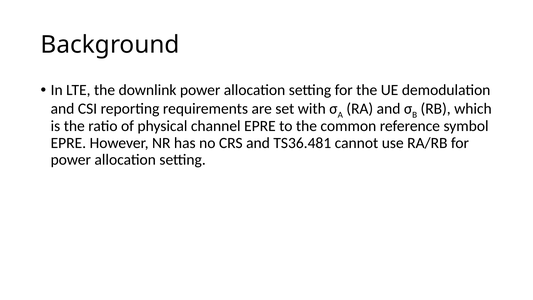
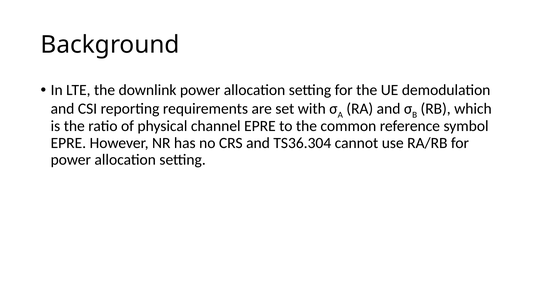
TS36.481: TS36.481 -> TS36.304
